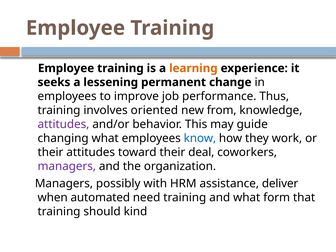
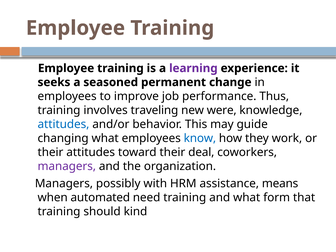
learning colour: orange -> purple
lessening: lessening -> seasoned
oriented: oriented -> traveling
from: from -> were
attitudes at (63, 124) colour: purple -> blue
deliver: deliver -> means
